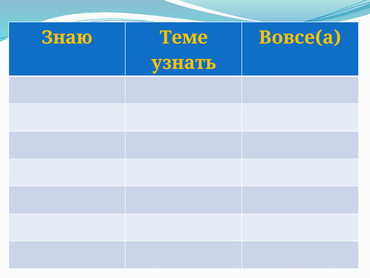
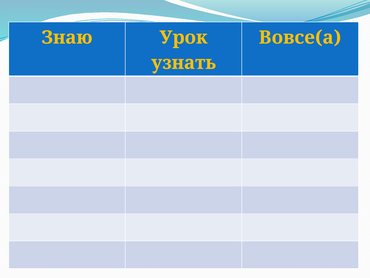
Теме: Теме -> Урок
